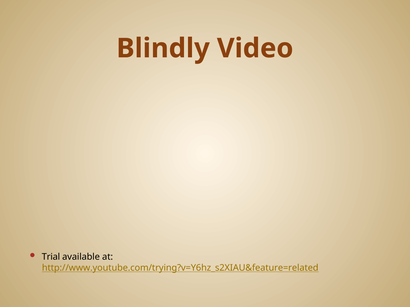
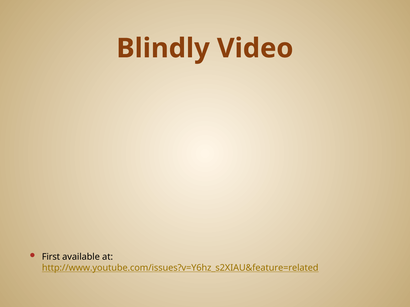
Trial: Trial -> First
http://www.youtube.com/trying?v=Y6hz_s2XIAU&feature=related: http://www.youtube.com/trying?v=Y6hz_s2XIAU&feature=related -> http://www.youtube.com/issues?v=Y6hz_s2XIAU&feature=related
